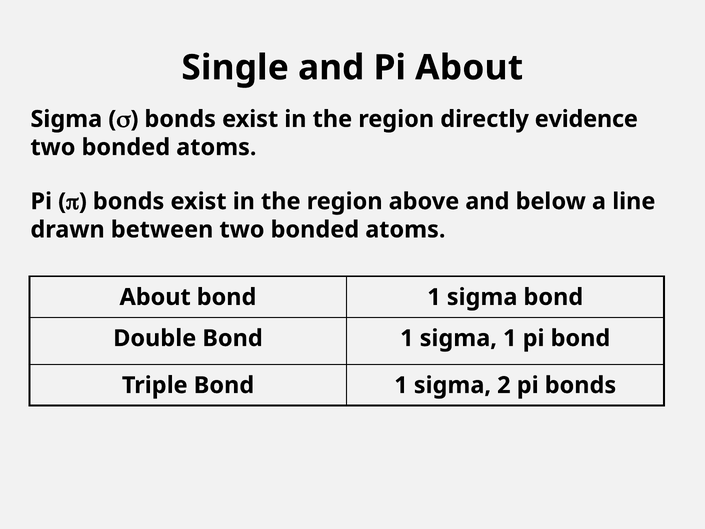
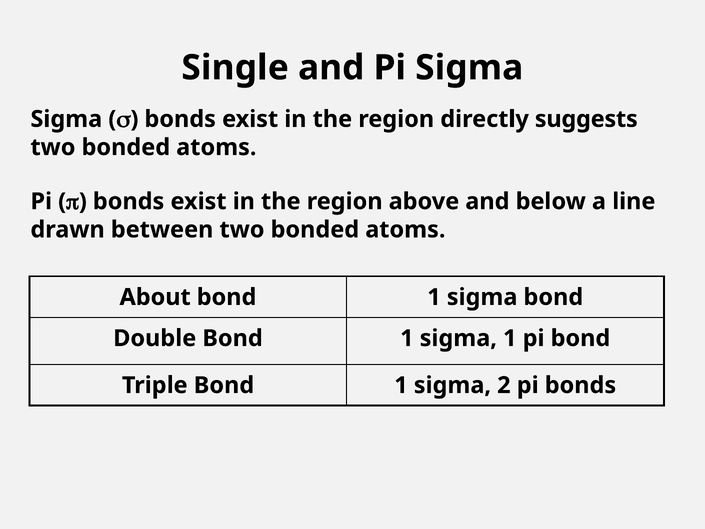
Pi About: About -> Sigma
evidence: evidence -> suggests
